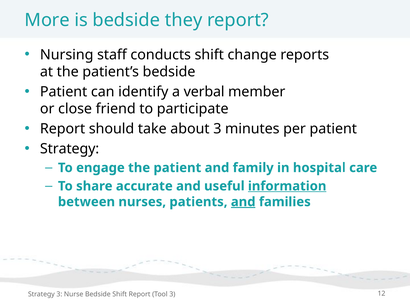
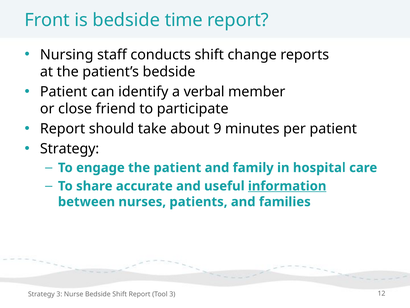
More: More -> Front
they: they -> time
about 3: 3 -> 9
and at (243, 202) underline: present -> none
